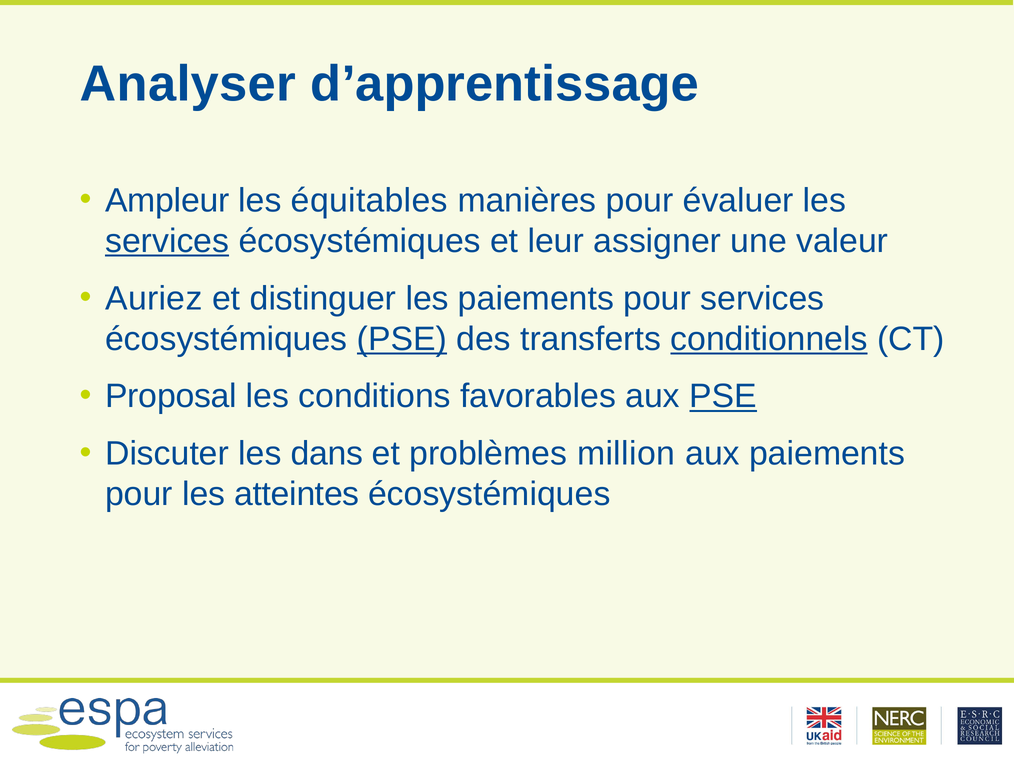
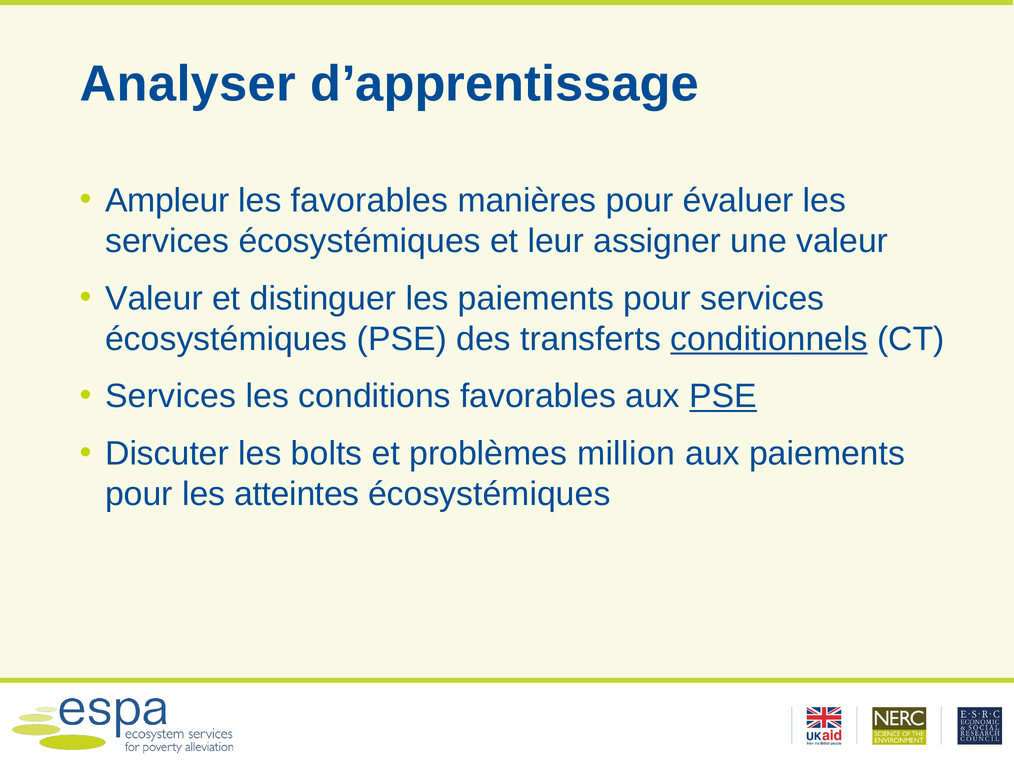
les équitables: équitables -> favorables
services at (167, 241) underline: present -> none
Auriez at (154, 299): Auriez -> Valeur
PSE at (402, 339) underline: present -> none
Proposal at (171, 397): Proposal -> Services
dans: dans -> bolts
